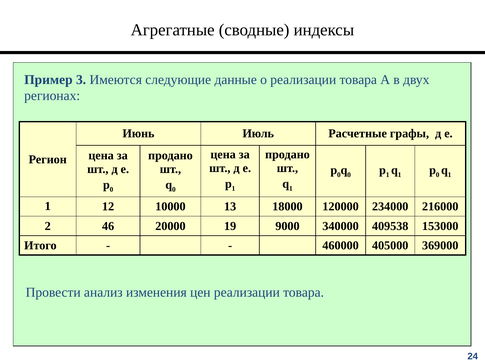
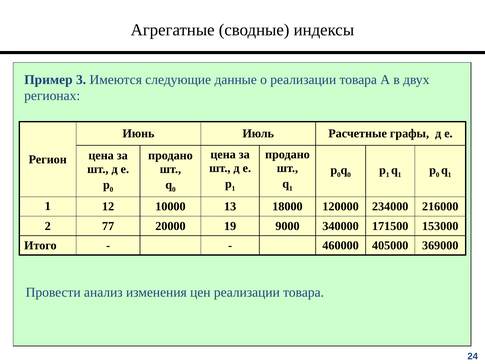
46: 46 -> 77
409538: 409538 -> 171500
